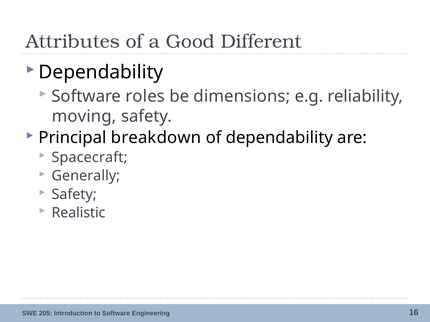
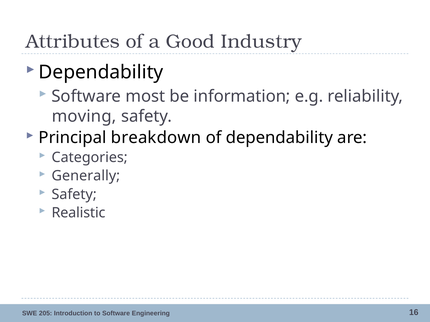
Different: Different -> Industry
roles: roles -> most
dimensions: dimensions -> information
Spacecraft: Spacecraft -> Categories
